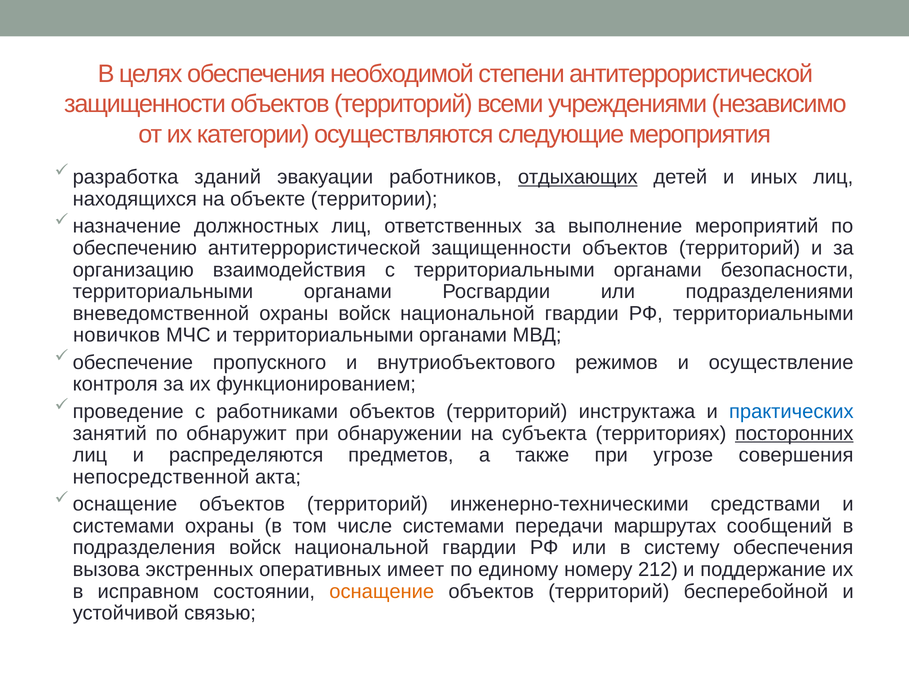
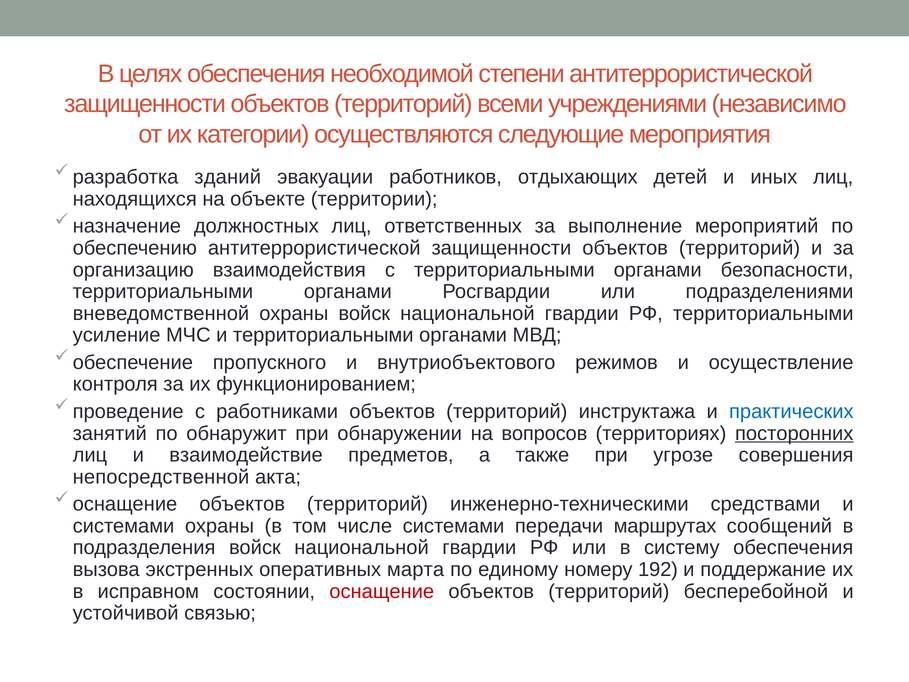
отдыхающих underline: present -> none
новичков: новичков -> усиление
субъекта: субъекта -> вопросов
распределяются: распределяются -> взаимодействие
имеет: имеет -> марта
212: 212 -> 192
оснащение colour: orange -> red
